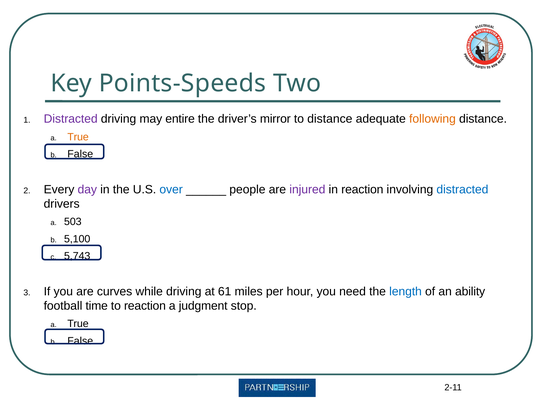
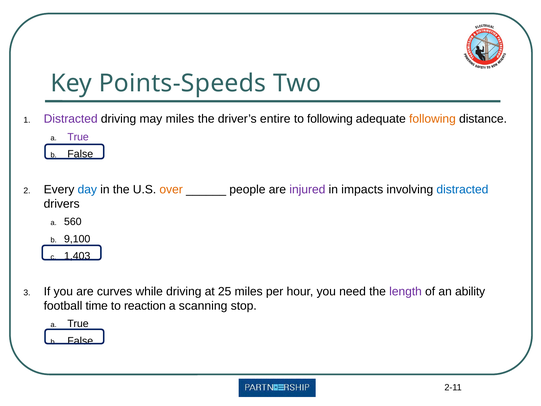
may entire: entire -> miles
mirror: mirror -> entire
to distance: distance -> following
True at (78, 137) colour: orange -> purple
day colour: purple -> blue
over colour: blue -> orange
in reaction: reaction -> impacts
503: 503 -> 560
5,100: 5,100 -> 9,100
5,743: 5,743 -> 1,403
61: 61 -> 25
length colour: blue -> purple
judgment: judgment -> scanning
